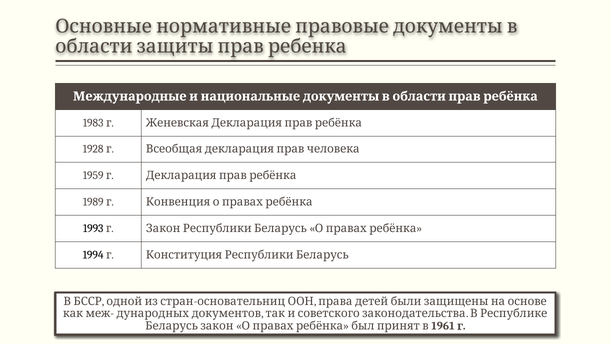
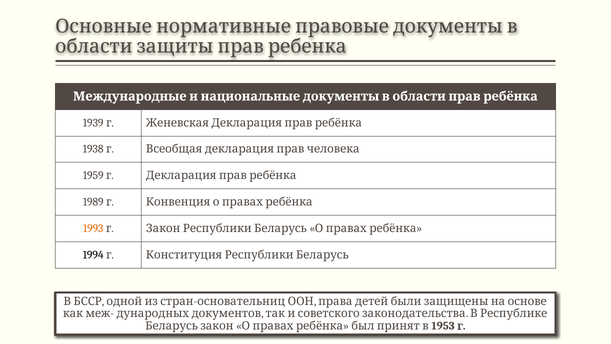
1983: 1983 -> 1939
1928: 1928 -> 1938
1993 colour: black -> orange
1961: 1961 -> 1953
